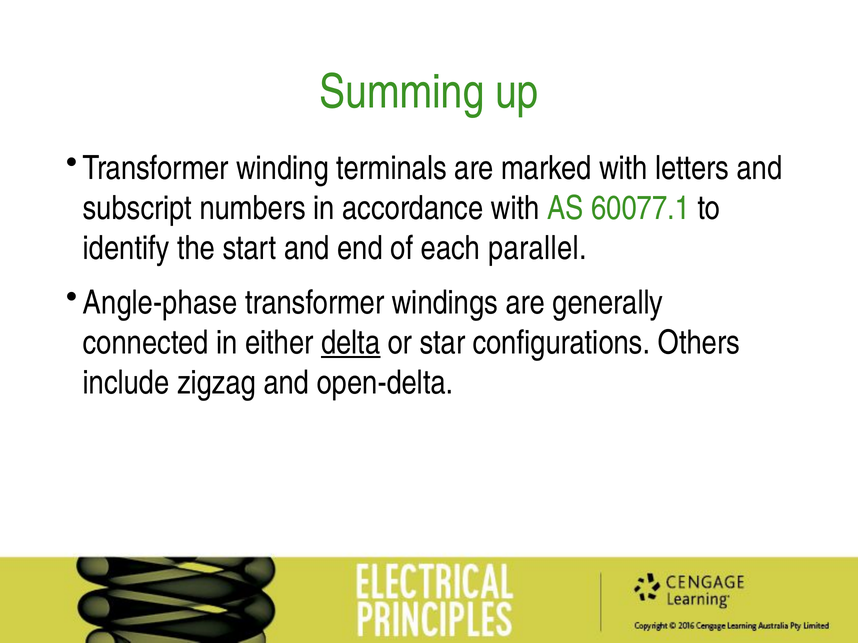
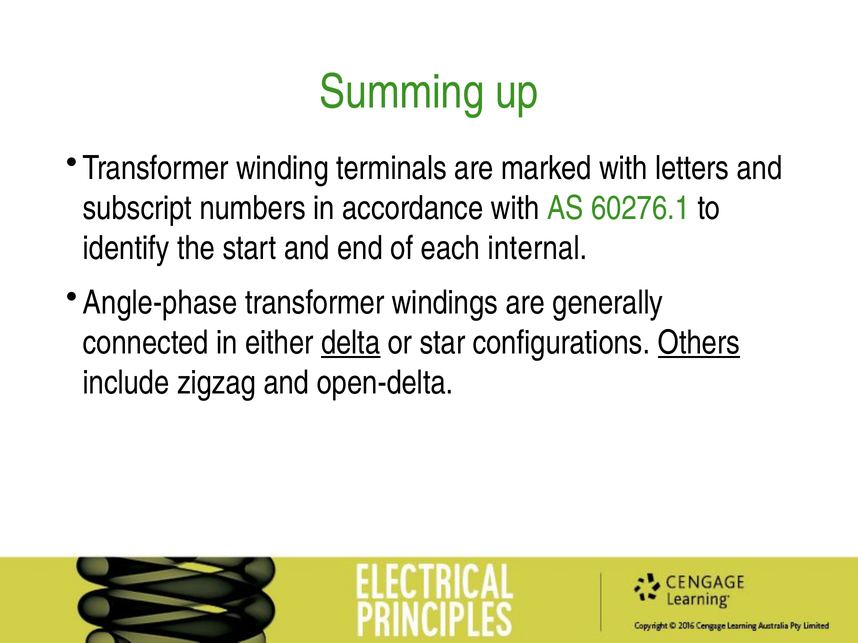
60077.1: 60077.1 -> 60276.1
parallel: parallel -> internal
Others underline: none -> present
